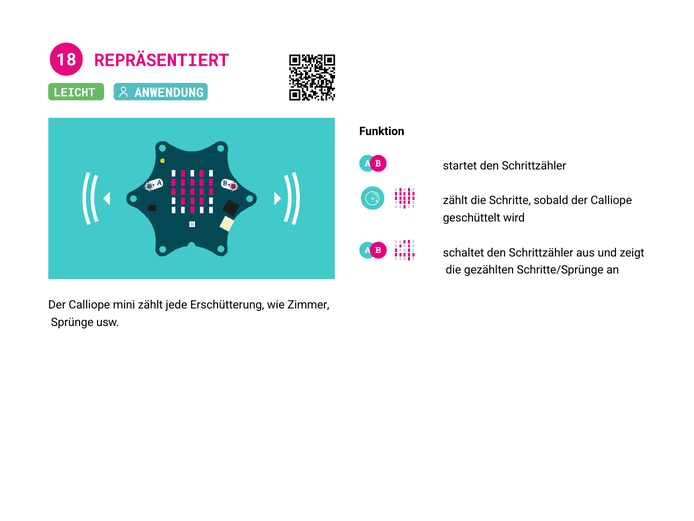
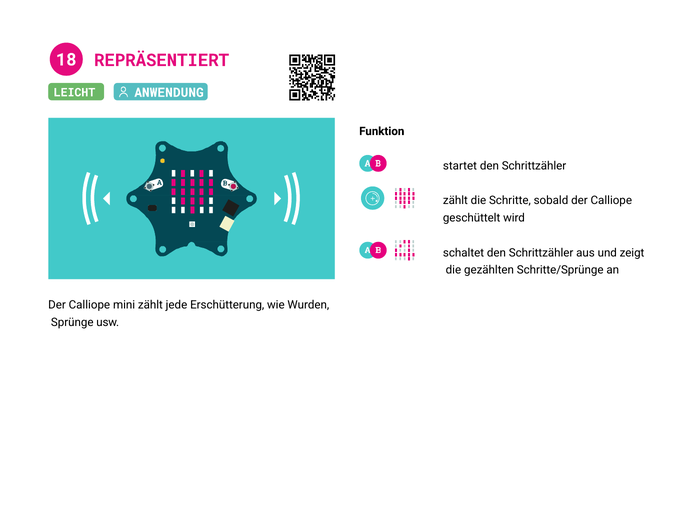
Zimmer: Zimmer -> Wurden
